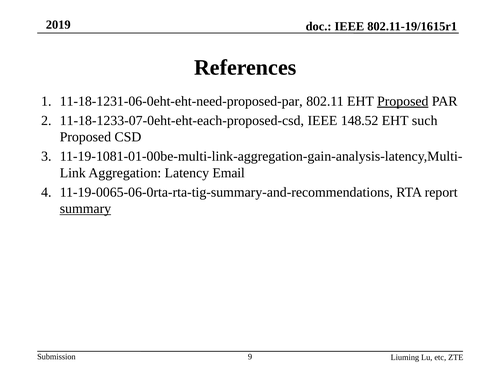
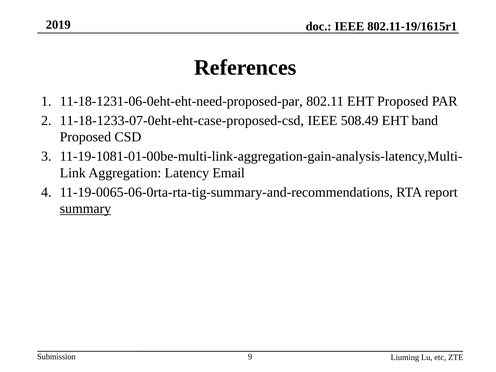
Proposed at (403, 101) underline: present -> none
11-18-1233-07-0eht-eht-each-proposed-csd: 11-18-1233-07-0eht-eht-each-proposed-csd -> 11-18-1233-07-0eht-eht-case-proposed-csd
148.52: 148.52 -> 508.49
such: such -> band
